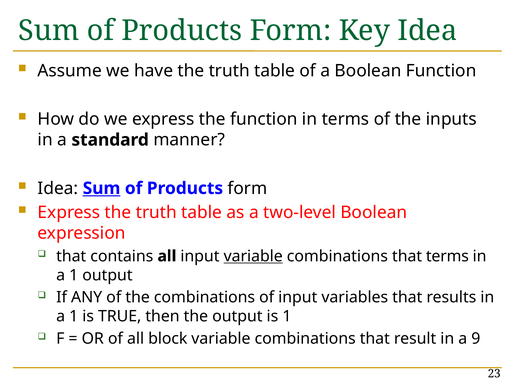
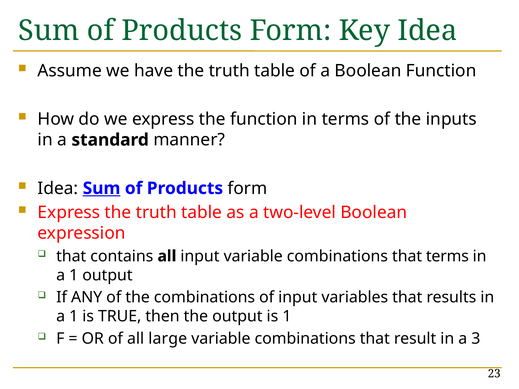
variable at (253, 256) underline: present -> none
block: block -> large
9: 9 -> 3
